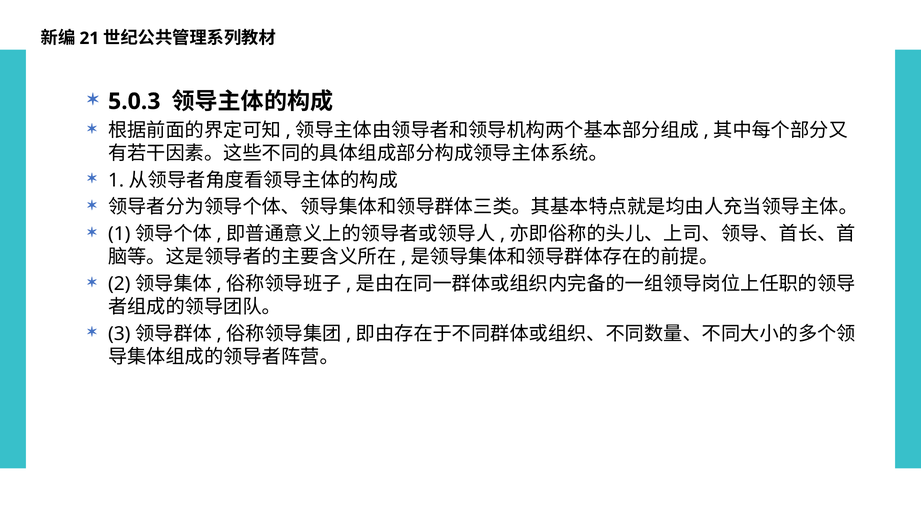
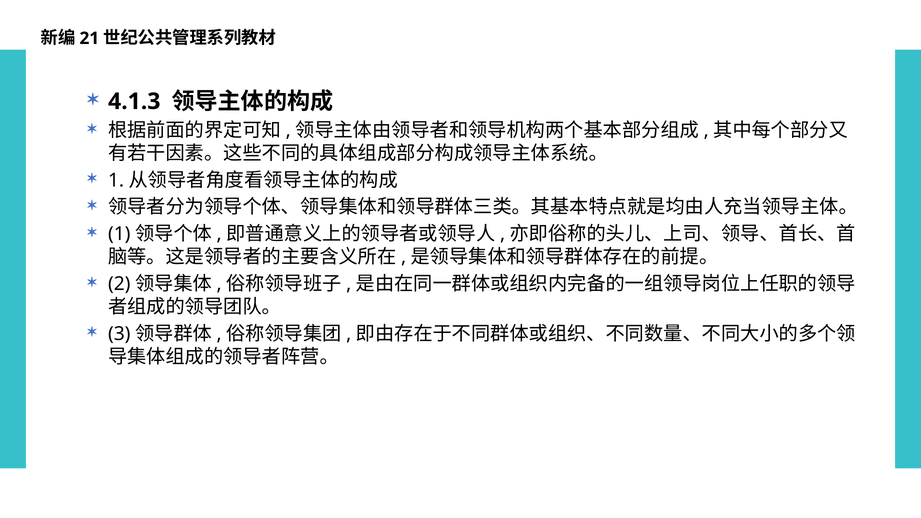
5.0.3: 5.0.3 -> 4.1.3
